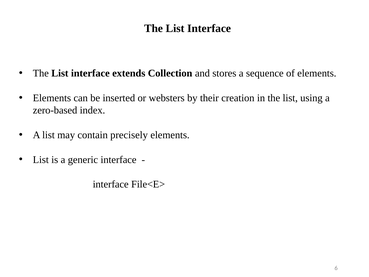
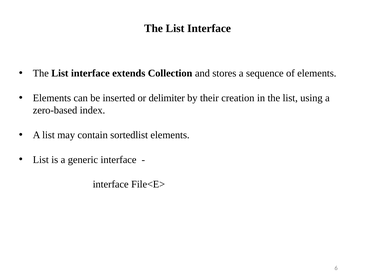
websters: websters -> delimiter
precisely: precisely -> sortedlist
